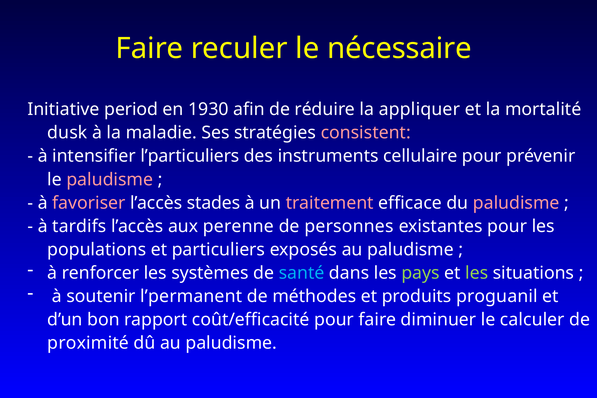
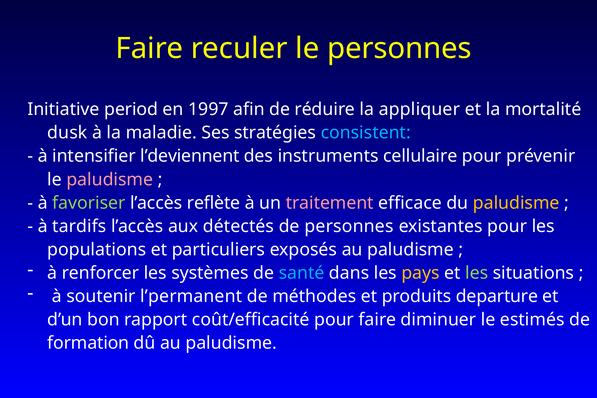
le nécessaire: nécessaire -> personnes
1930: 1930 -> 1997
consistent colour: pink -> light blue
l’particuliers: l’particuliers -> l’deviennent
favoriser colour: pink -> light green
stades: stades -> reflète
paludisme at (516, 203) colour: pink -> yellow
perenne: perenne -> détectés
pays colour: light green -> yellow
proguanil: proguanil -> departure
calculer: calculer -> estimés
proximité: proximité -> formation
